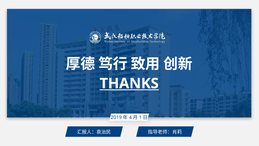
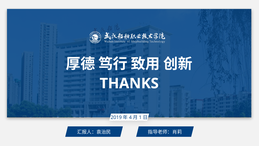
THANKS underline: present -> none
